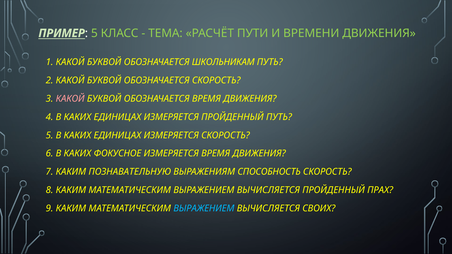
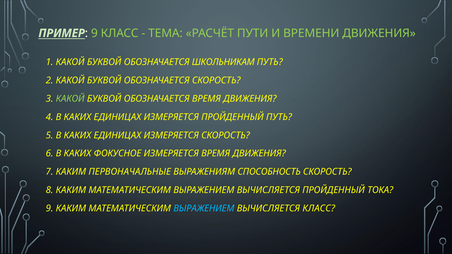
5 at (94, 33): 5 -> 9
КАКОЙ at (70, 99) colour: pink -> light green
ПОЗНАВАТЕЛЬНУЮ: ПОЗНАВАТЕЛЬНУЮ -> ПЕРВОНАЧАЛЬНЫЕ
ПРАХ: ПРАХ -> ТОКА
ВЫЧИСЛЯЕТСЯ СВОИХ: СВОИХ -> КЛАСС
